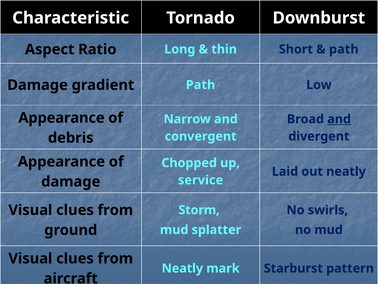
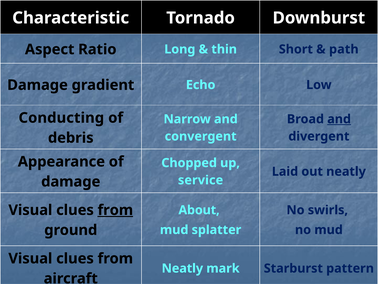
gradient Path: Path -> Echo
Appearance at (61, 118): Appearance -> Conducting
from at (115, 210) underline: none -> present
Storm: Storm -> About
